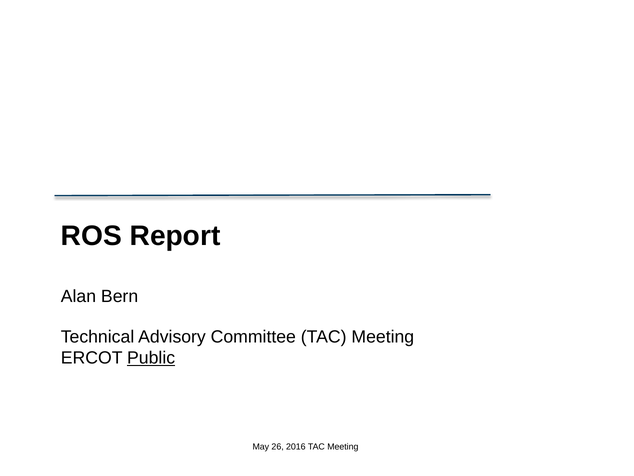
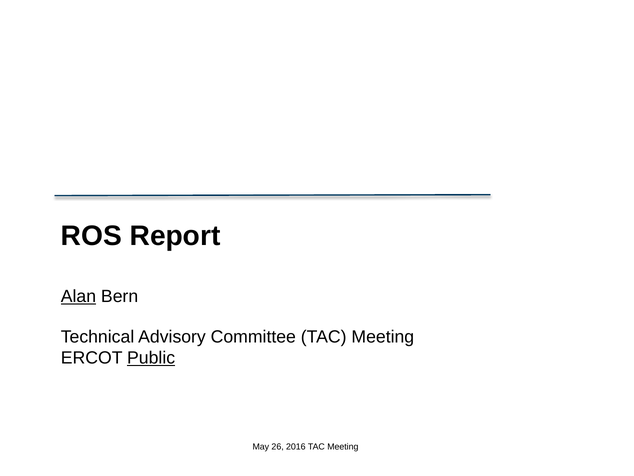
Alan underline: none -> present
